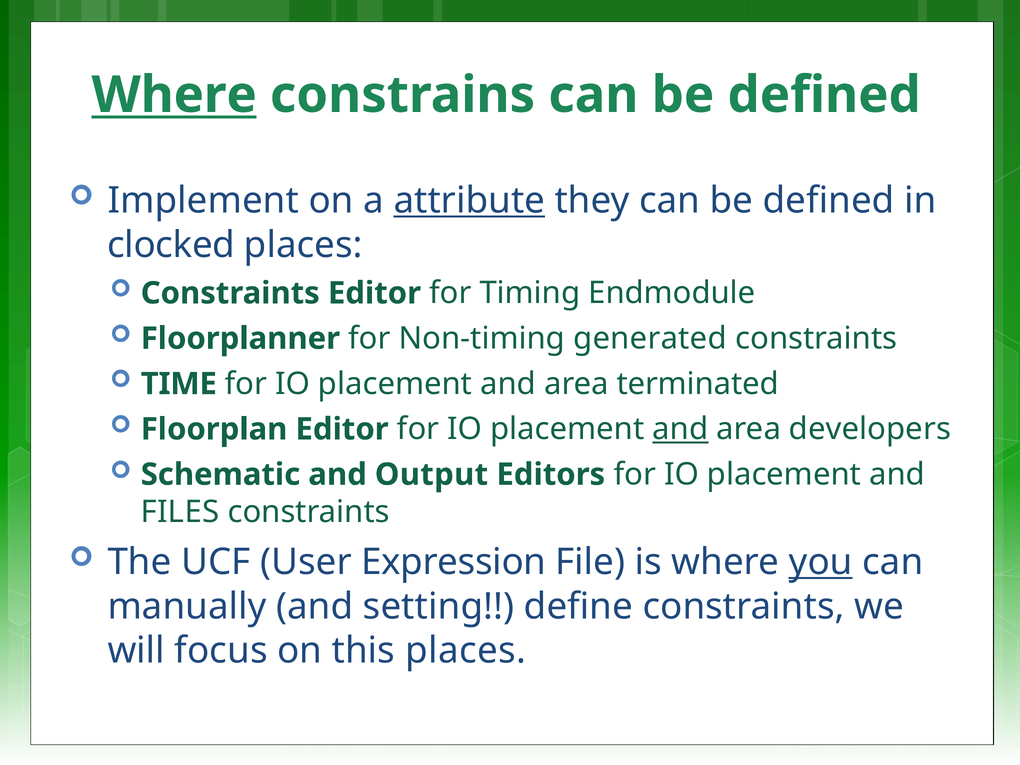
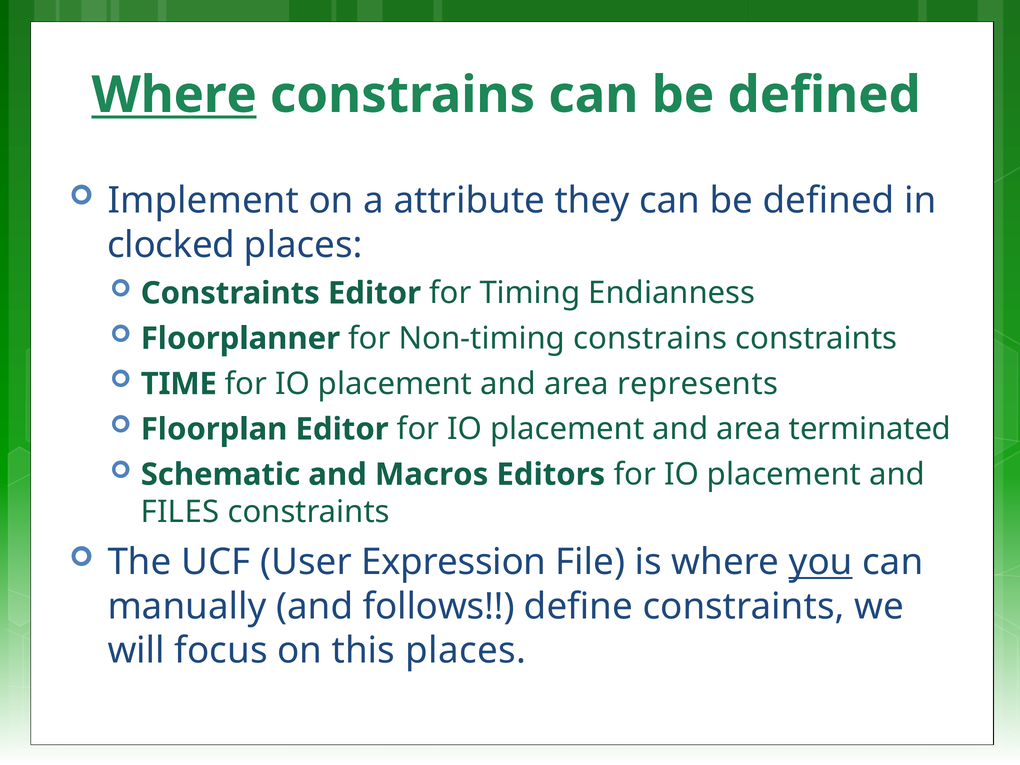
attribute underline: present -> none
Endmodule: Endmodule -> Endianness
Non-timing generated: generated -> constrains
terminated: terminated -> represents
and at (680, 429) underline: present -> none
developers: developers -> terminated
Output: Output -> Macros
setting: setting -> follows
